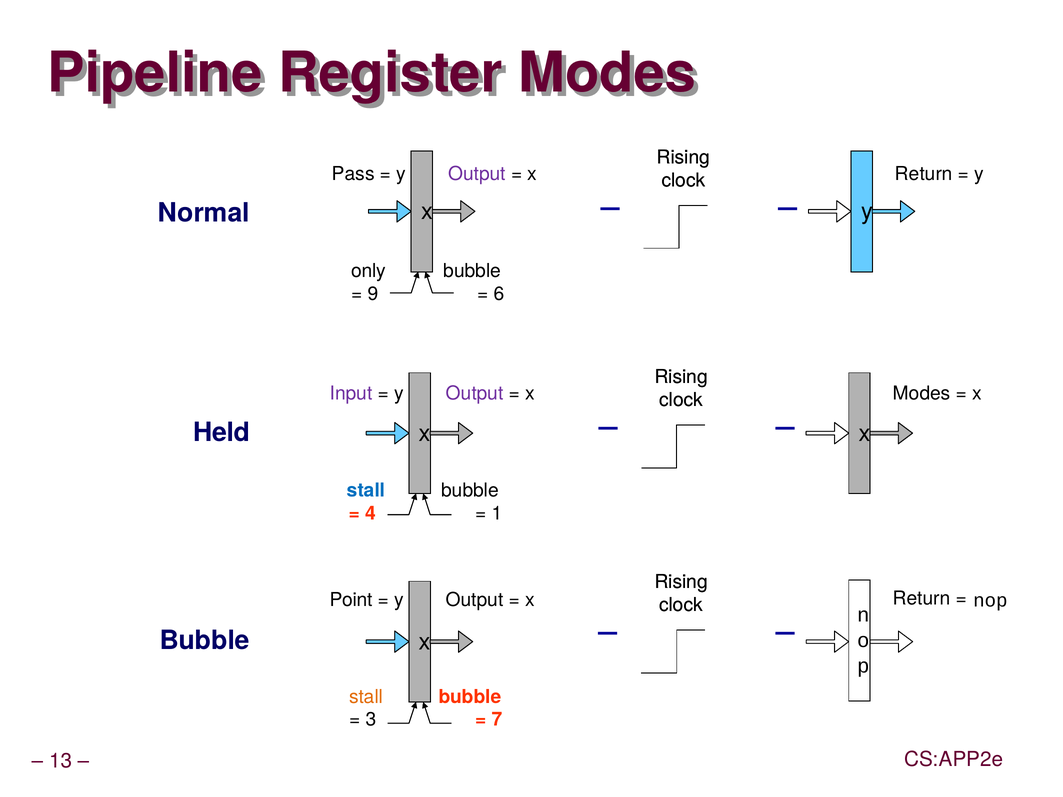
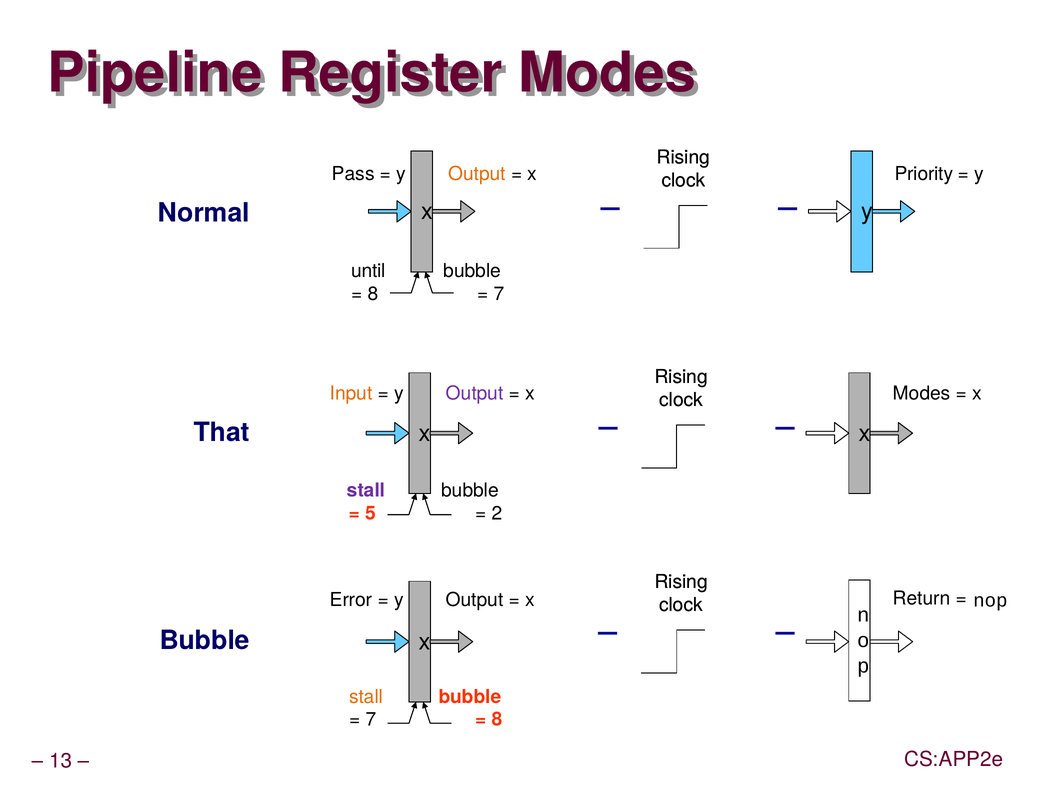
Output at (477, 174) colour: purple -> orange
Return at (924, 174): Return -> Priority
only: only -> until
9 at (373, 294): 9 -> 8
6 at (499, 294): 6 -> 7
Input colour: purple -> orange
Held: Held -> That
stall at (366, 491) colour: blue -> purple
1: 1 -> 2
4: 4 -> 5
Point: Point -> Error
3 at (371, 720): 3 -> 7
7 at (497, 720): 7 -> 8
